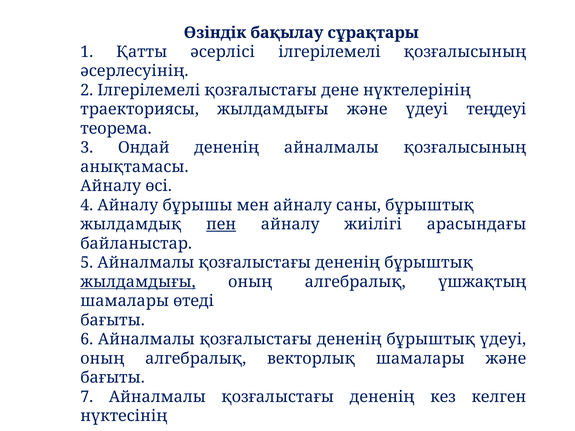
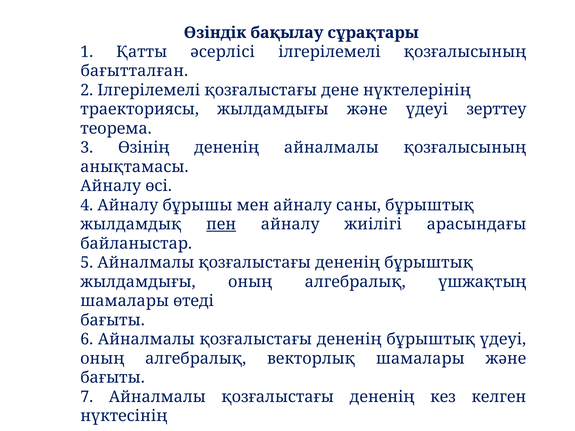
әсерлесуінің: әсерлесуінің -> бағытталған
теңдеуі: теңдеуі -> зерттеу
Ондай: Ондай -> Өзінің
жылдамдығы at (138, 282) underline: present -> none
